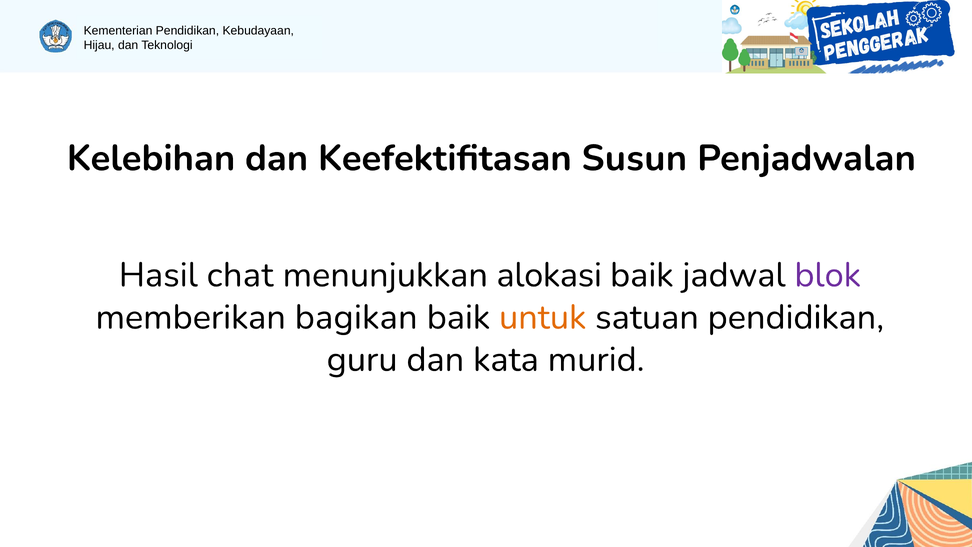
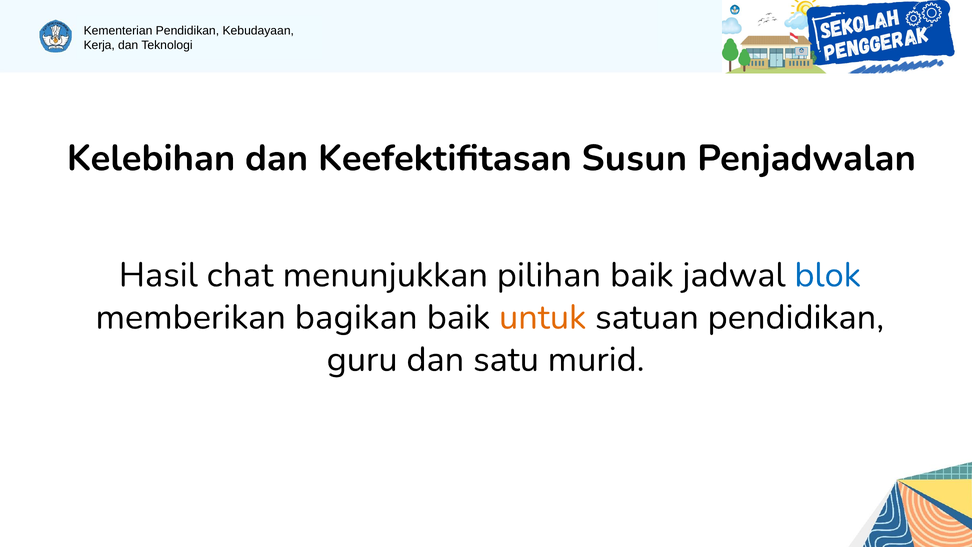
Hijau: Hijau -> Kerja
alokasi: alokasi -> pilihan
blok colour: purple -> blue
kata: kata -> satu
